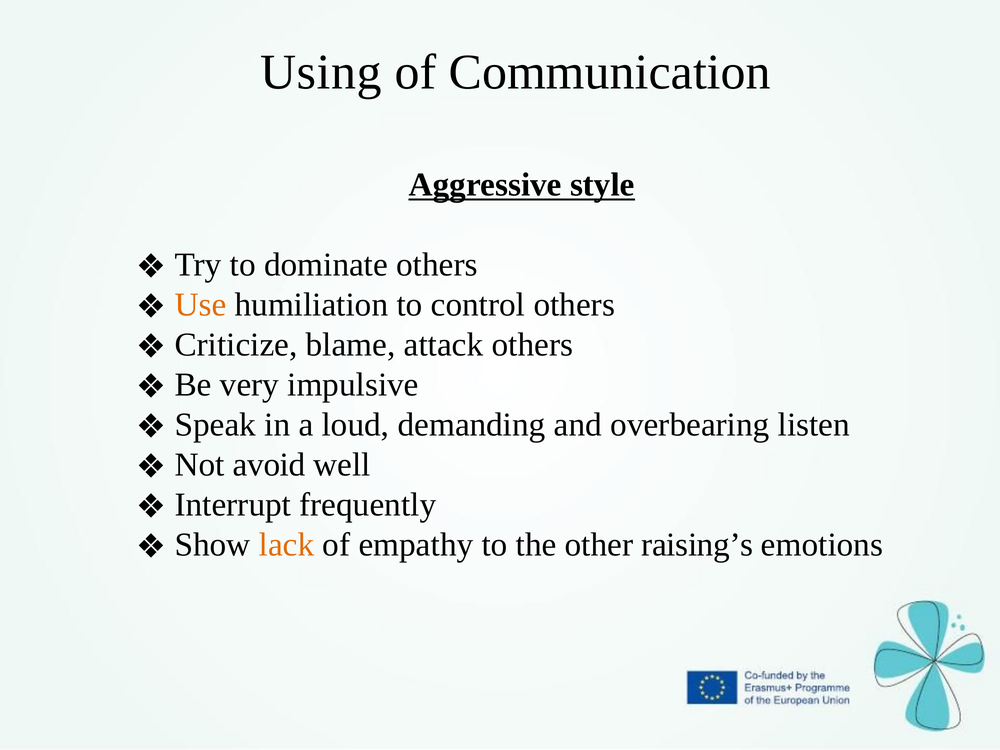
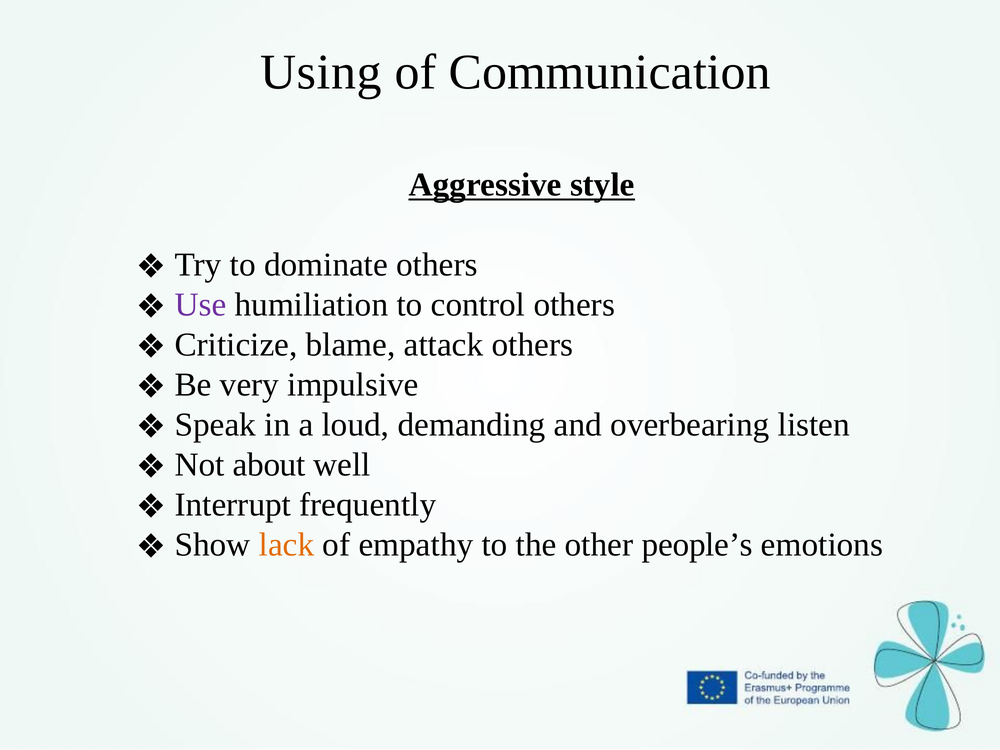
Use colour: orange -> purple
avoid: avoid -> about
raising’s: raising’s -> people’s
